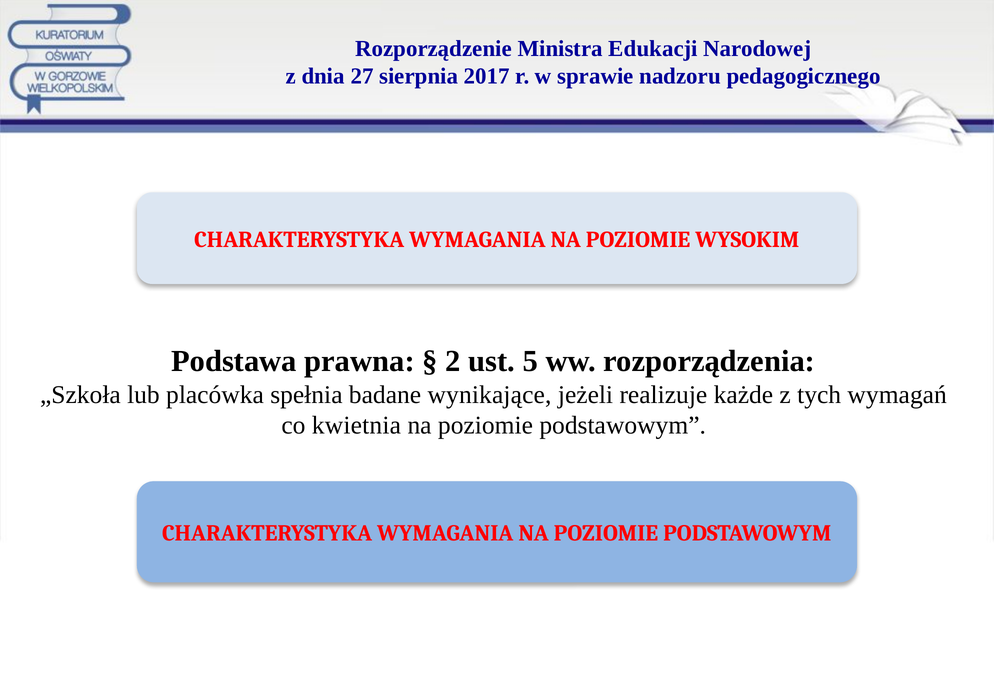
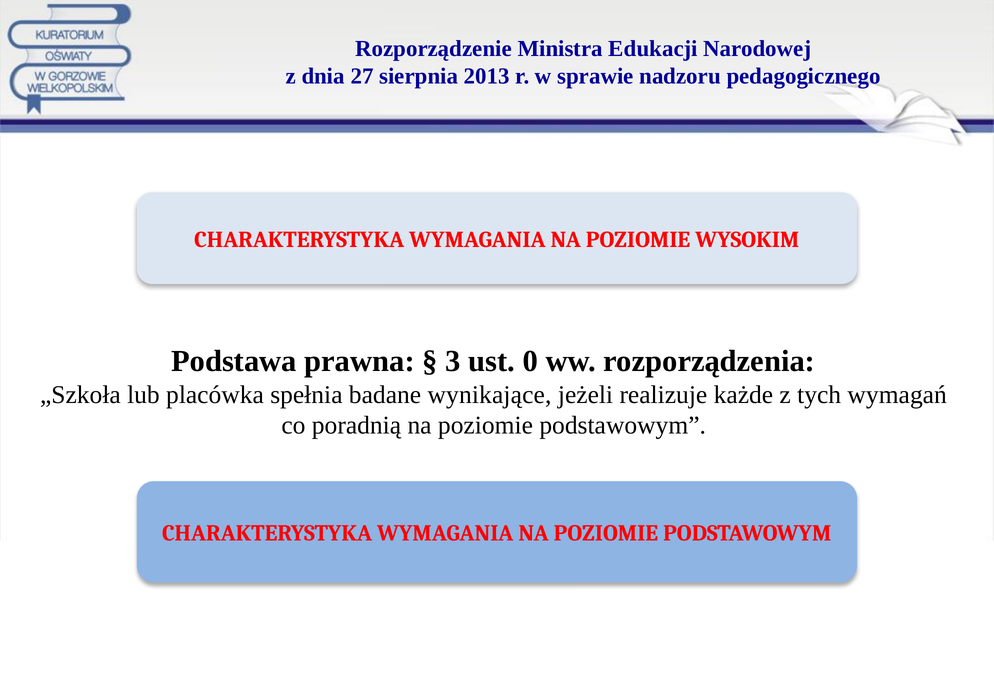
2017: 2017 -> 2013
2: 2 -> 3
5: 5 -> 0
kwietnia: kwietnia -> poradnią
